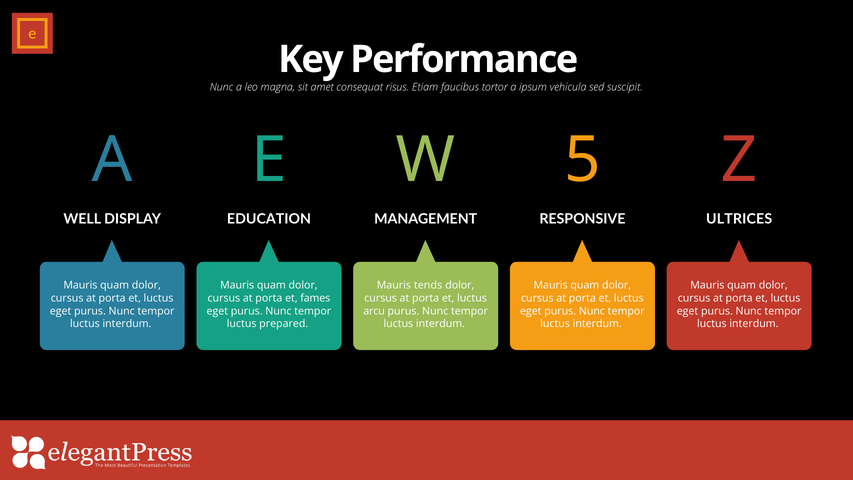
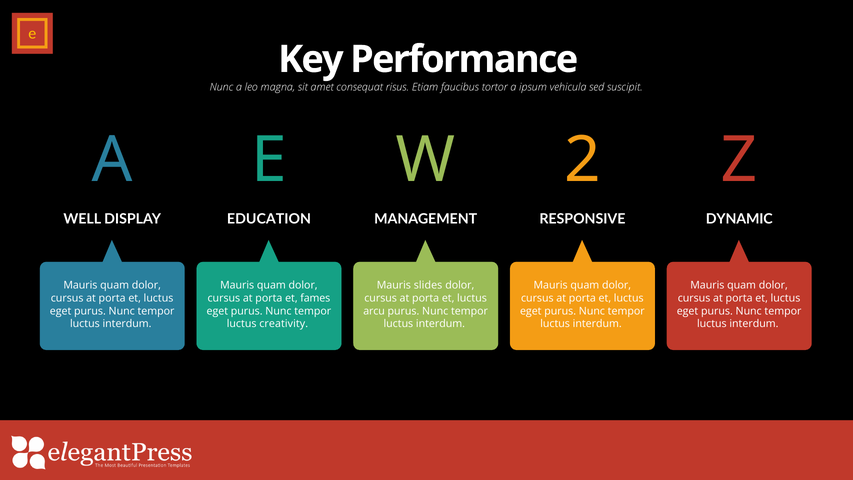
5: 5 -> 2
ULTRICES: ULTRICES -> DYNAMIC
tends: tends -> slides
prepared: prepared -> creativity
